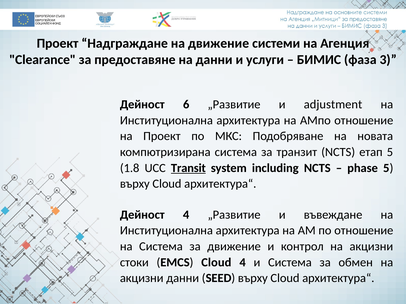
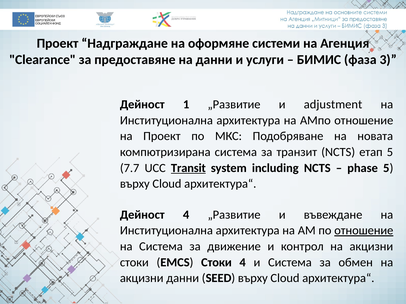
на движение: движение -> оформяне
6: 6 -> 1
1.8: 1.8 -> 7.7
отношение at (364, 231) underline: none -> present
EMCS Cloud: Cloud -> Стоки
